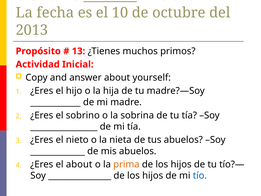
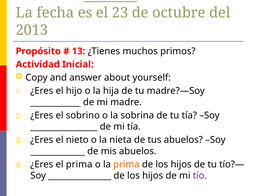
10: 10 -> 23
el about: about -> prima
tío colour: blue -> purple
